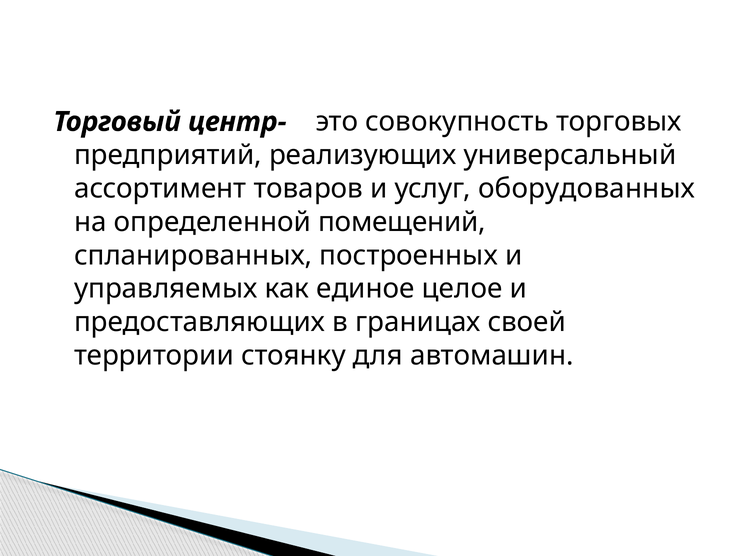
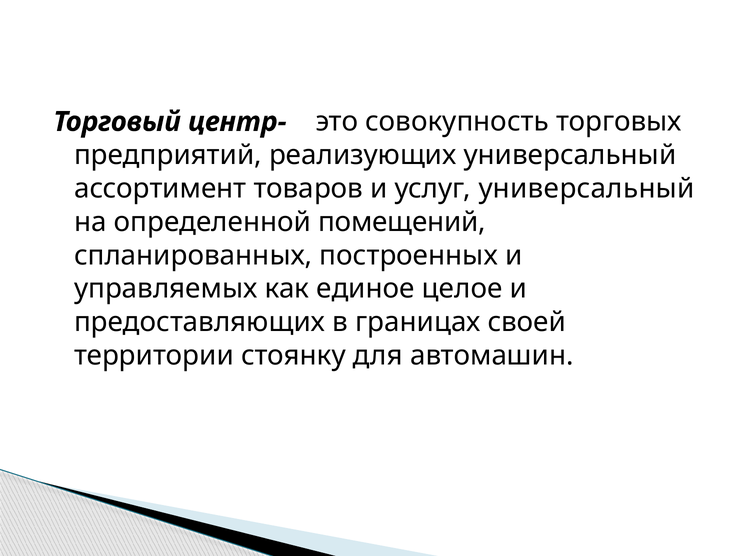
услуг оборудованных: оборудованных -> универсальный
